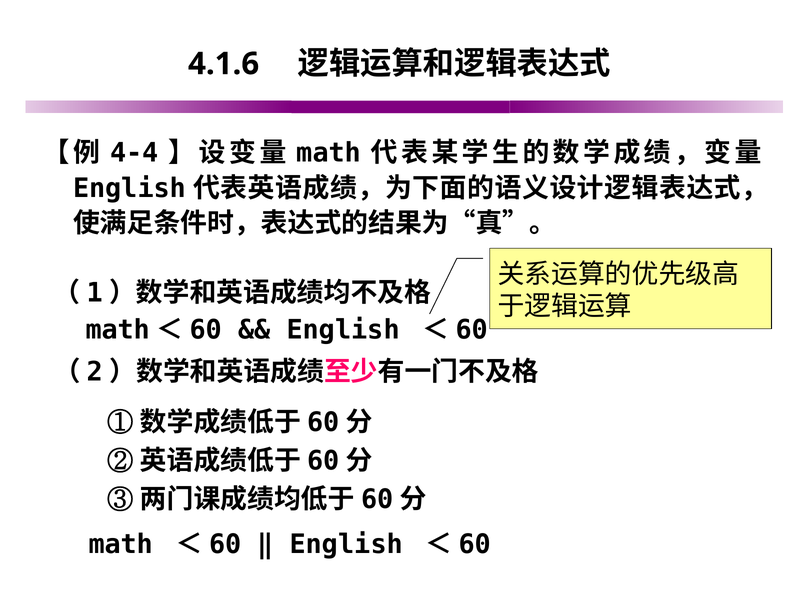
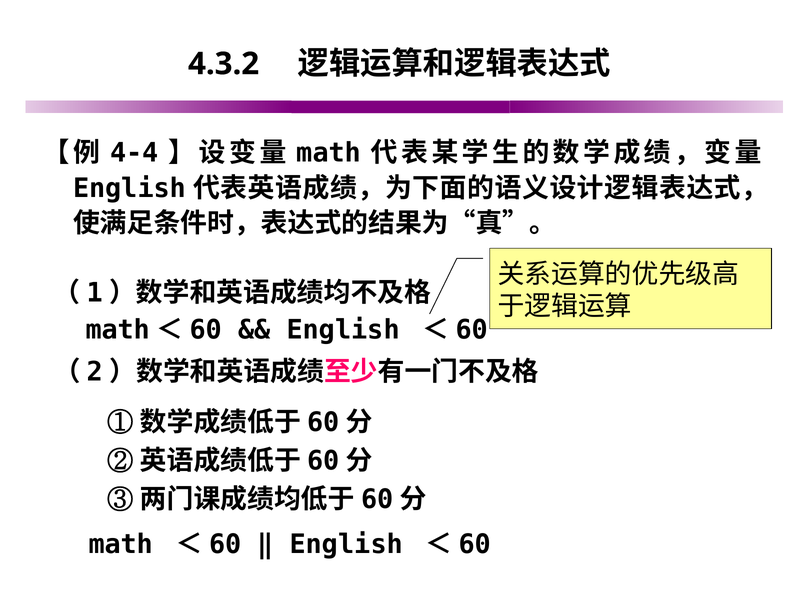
4.1.6: 4.1.6 -> 4.3.2
